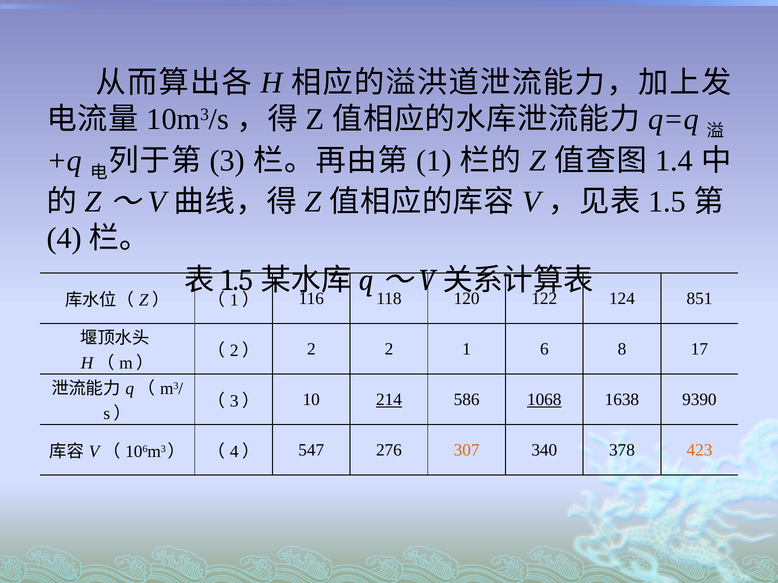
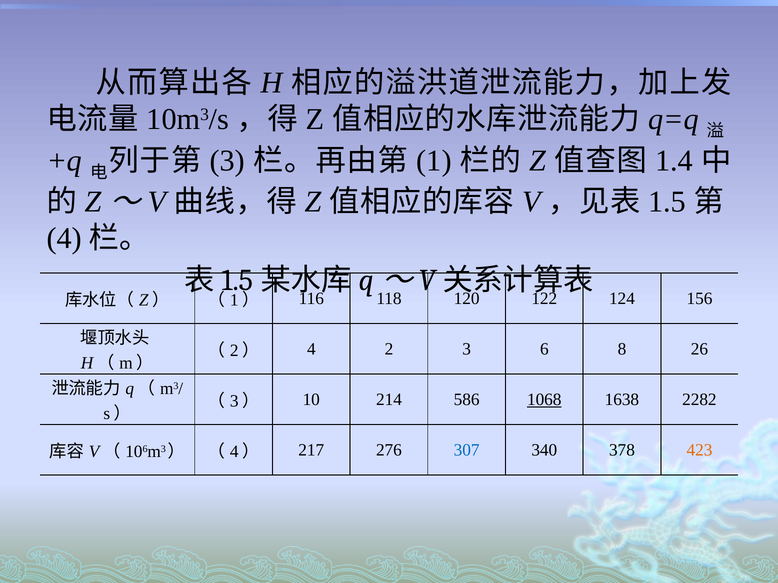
851: 851 -> 156
2 at (311, 349): 2 -> 4
2 1: 1 -> 3
17: 17 -> 26
214 underline: present -> none
9390: 9390 -> 2282
547: 547 -> 217
307 colour: orange -> blue
